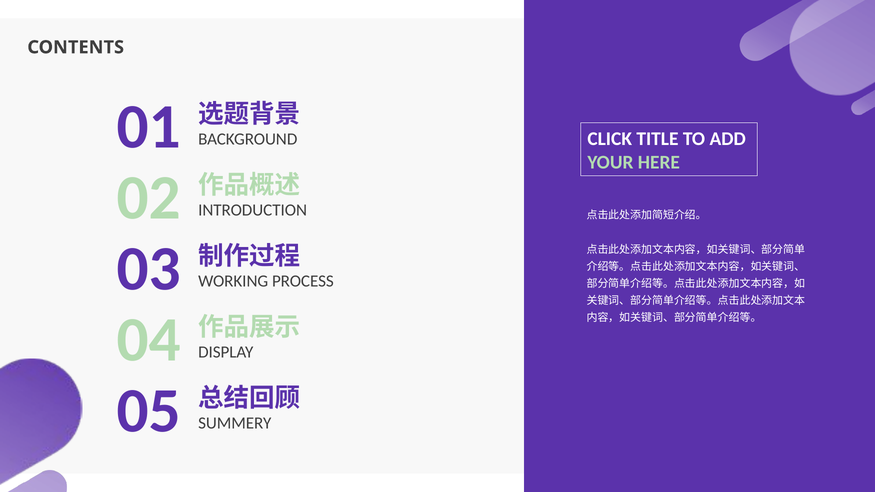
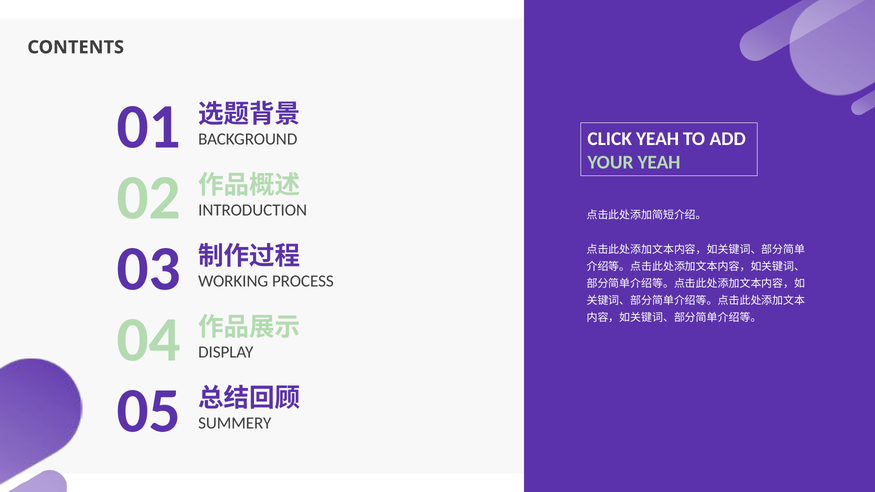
CLICK TITLE: TITLE -> YEAH
YOUR HERE: HERE -> YEAH
